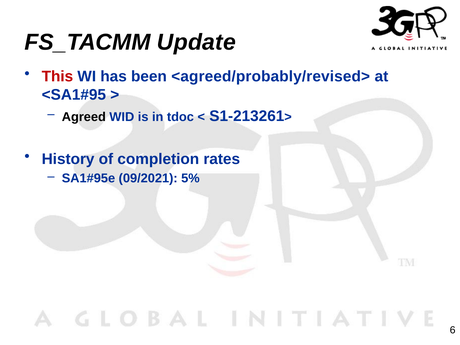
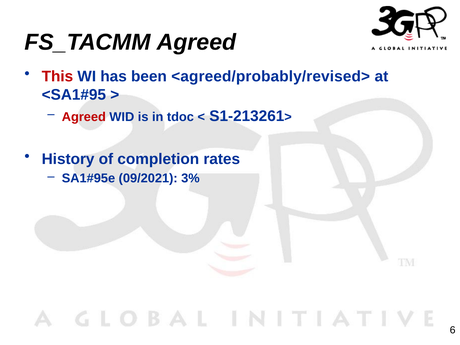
FS_TACMM Update: Update -> Agreed
Agreed at (84, 117) colour: black -> red
5%: 5% -> 3%
